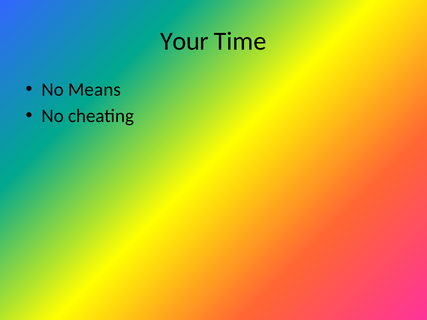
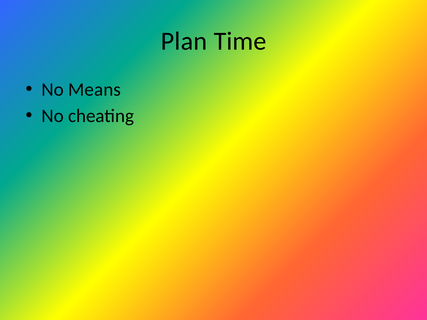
Your: Your -> Plan
